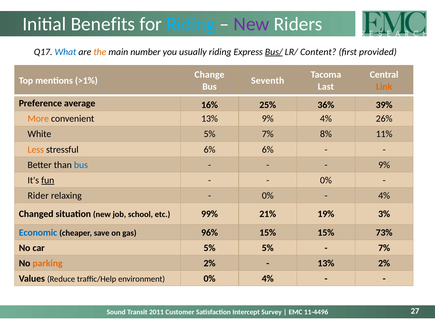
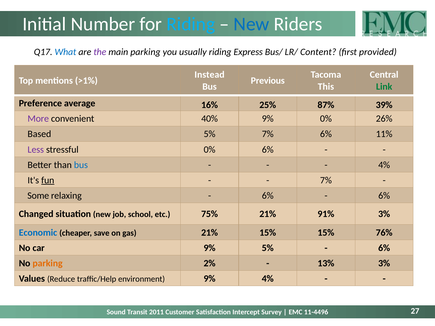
Benefits: Benefits -> Number
New at (252, 24) colour: purple -> blue
the colour: orange -> purple
main number: number -> parking
Bus/ underline: present -> none
Change: Change -> Instead
Seventh: Seventh -> Previous
Last: Last -> This
Link colour: orange -> green
36%: 36% -> 87%
More colour: orange -> purple
convenient 13%: 13% -> 40%
9% 4%: 4% -> 0%
White: White -> Based
7% 8%: 8% -> 6%
Less colour: orange -> purple
stressful 6%: 6% -> 0%
9% at (384, 165): 9% -> 4%
0% at (326, 180): 0% -> 7%
Rider: Rider -> Some
0% at (268, 196): 0% -> 6%
4% at (384, 196): 4% -> 6%
99%: 99% -> 75%
19%: 19% -> 91%
gas 96%: 96% -> 21%
73%: 73% -> 76%
car 5%: 5% -> 9%
7% at (384, 248): 7% -> 6%
13% 2%: 2% -> 3%
environment 0%: 0% -> 9%
